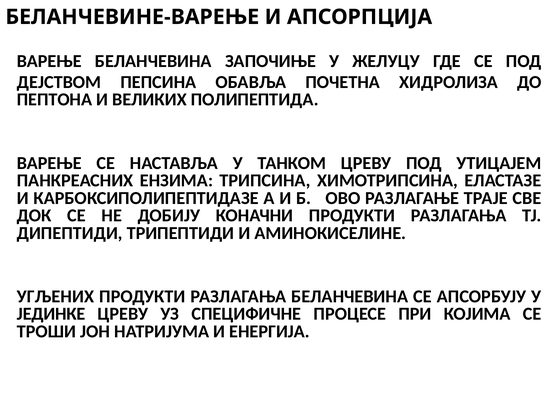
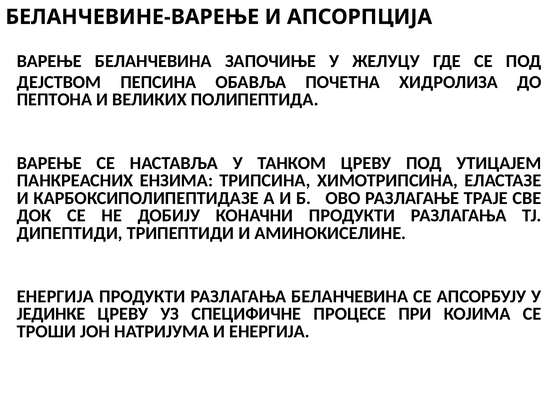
УГЉЕНИХ at (55, 297): УГЉЕНИХ -> ЕНЕРГИЈА
